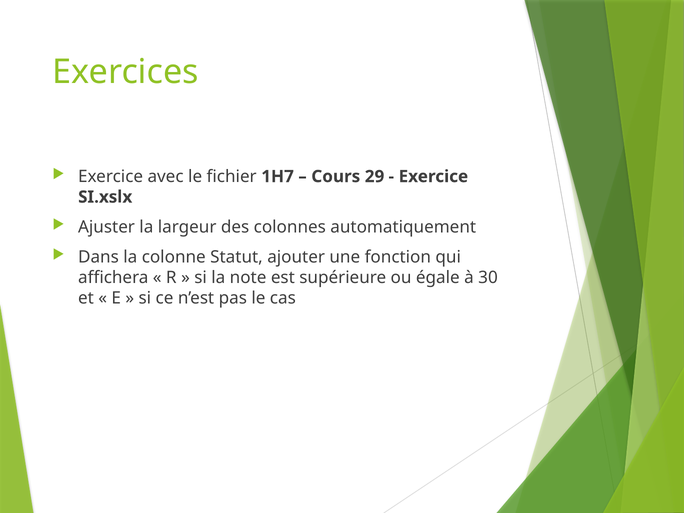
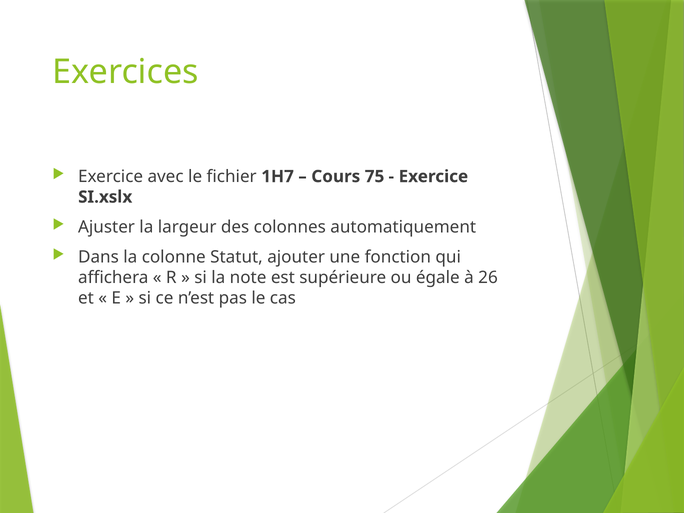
29: 29 -> 75
30: 30 -> 26
